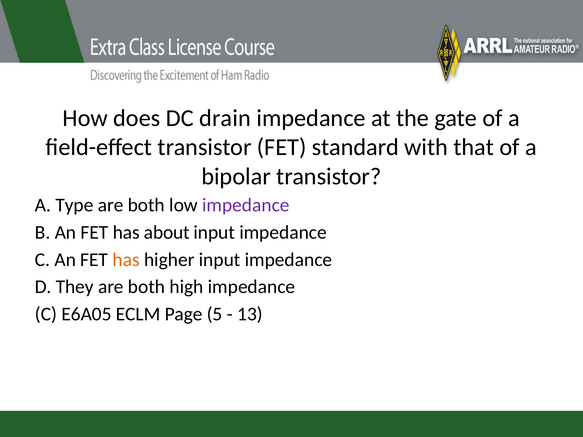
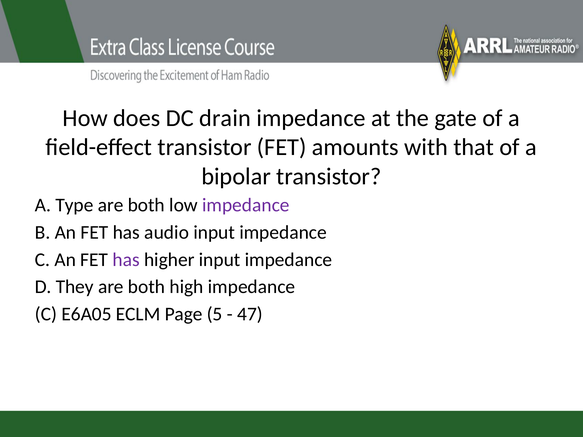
standard: standard -> amounts
about: about -> audio
has at (126, 260) colour: orange -> purple
13: 13 -> 47
